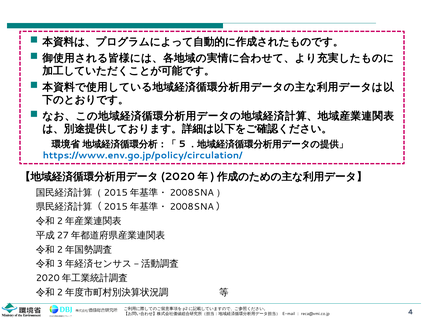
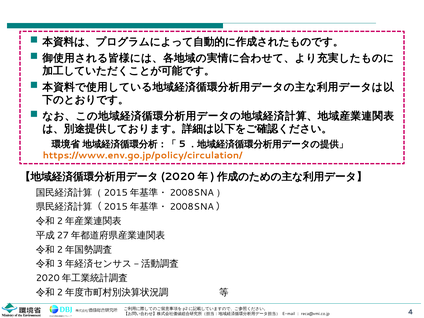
https://www.env.go.jp/policy/circulation/ colour: blue -> orange
